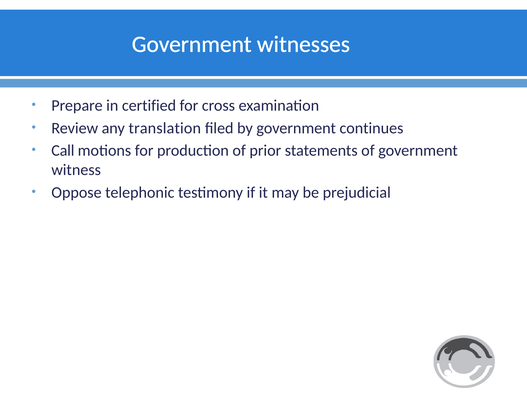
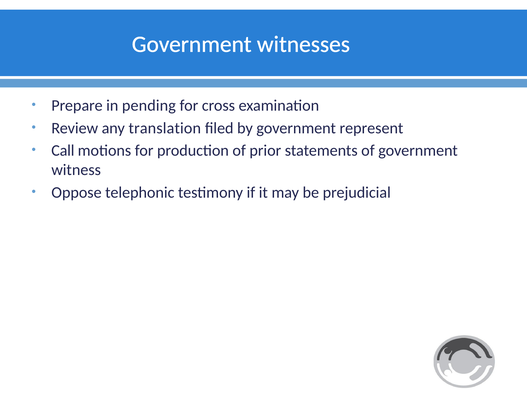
certified: certified -> pending
continues: continues -> represent
